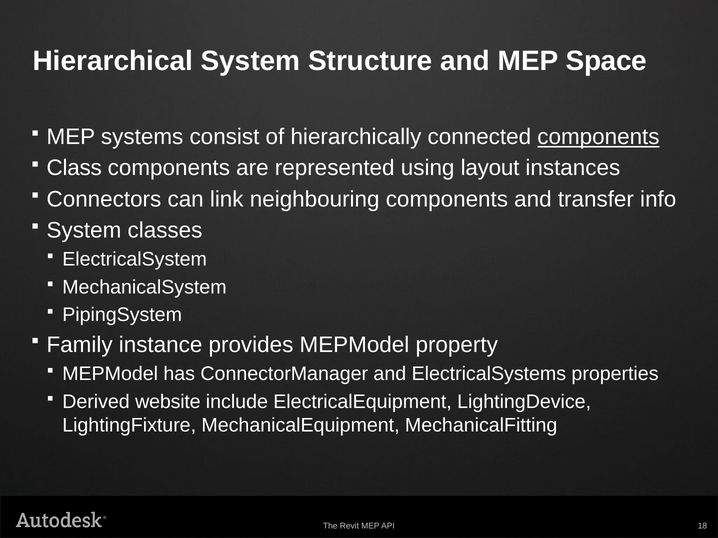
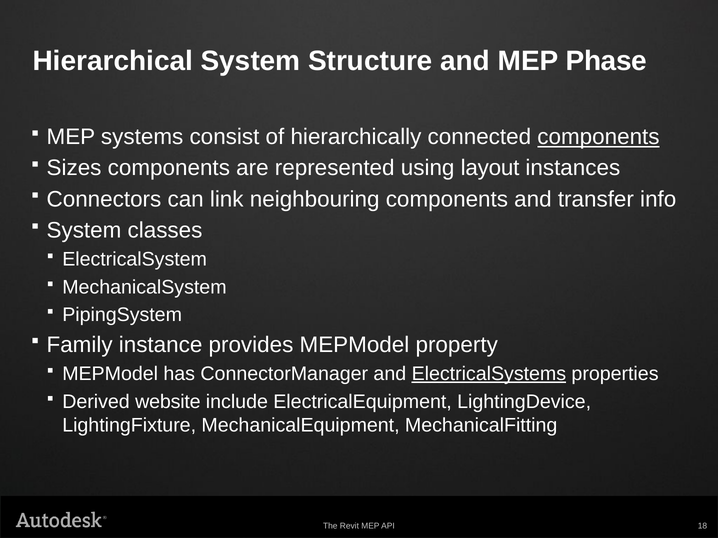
Space: Space -> Phase
Class: Class -> Sizes
ElectricalSystems underline: none -> present
